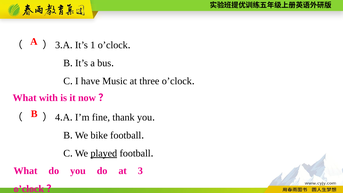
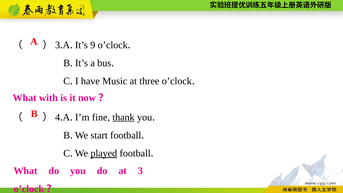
1: 1 -> 9
thank underline: none -> present
bike: bike -> start
